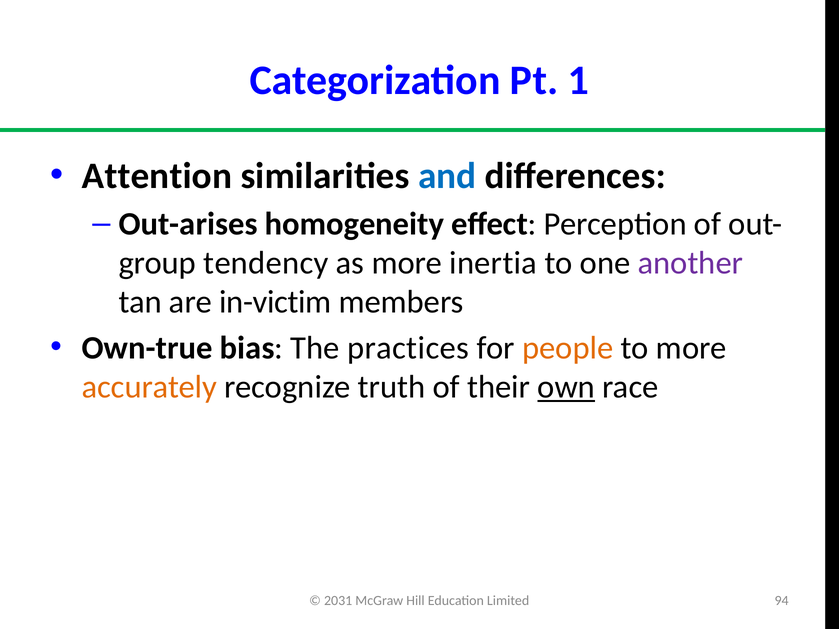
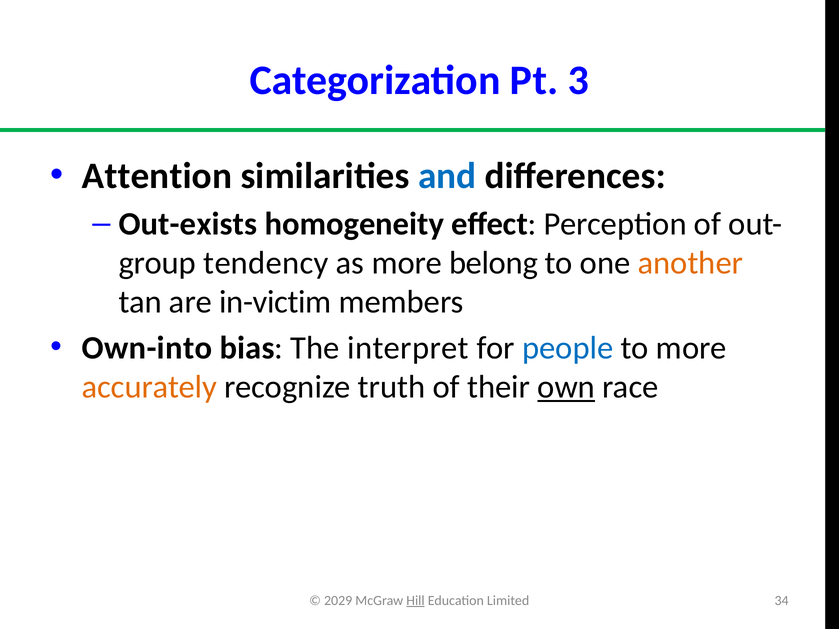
1: 1 -> 3
Out-arises: Out-arises -> Out-exists
inertia: inertia -> belong
another colour: purple -> orange
Own-true: Own-true -> Own-into
practices: practices -> interpret
people colour: orange -> blue
2031: 2031 -> 2029
Hill underline: none -> present
94: 94 -> 34
